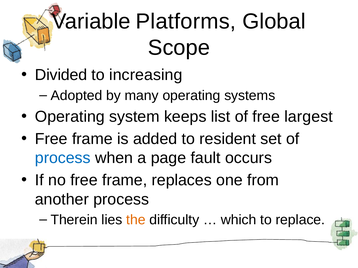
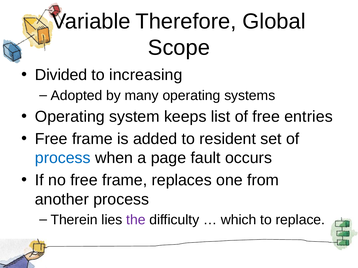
Platforms: Platforms -> Therefore
largest: largest -> entries
the colour: orange -> purple
